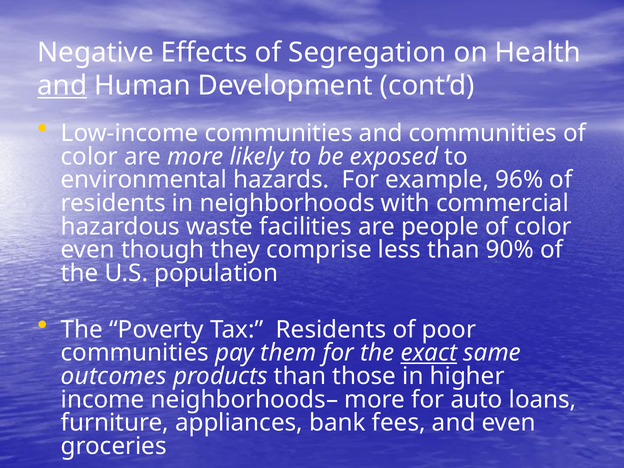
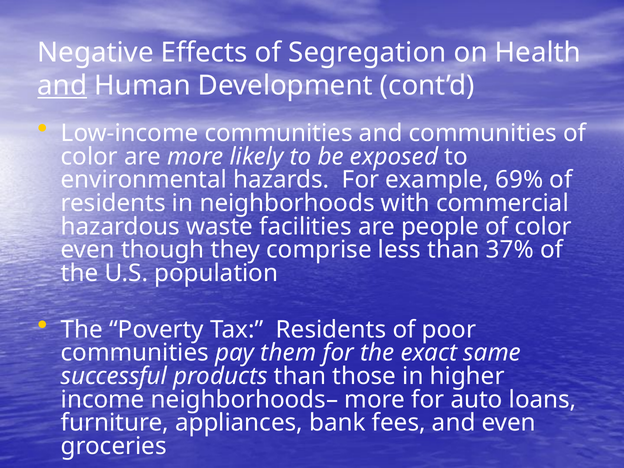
96%: 96% -> 69%
90%: 90% -> 37%
exact underline: present -> none
outcomes: outcomes -> successful
